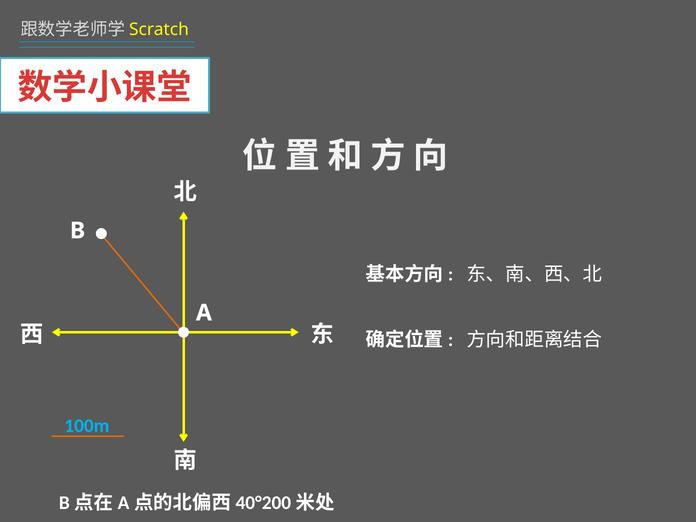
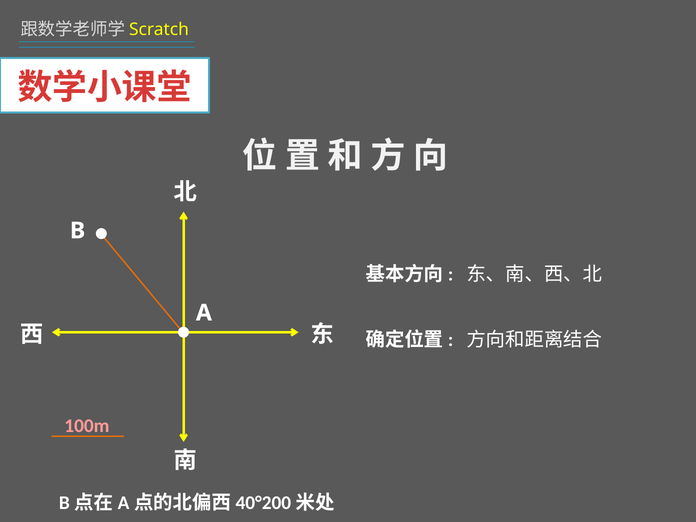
100m colour: light blue -> pink
